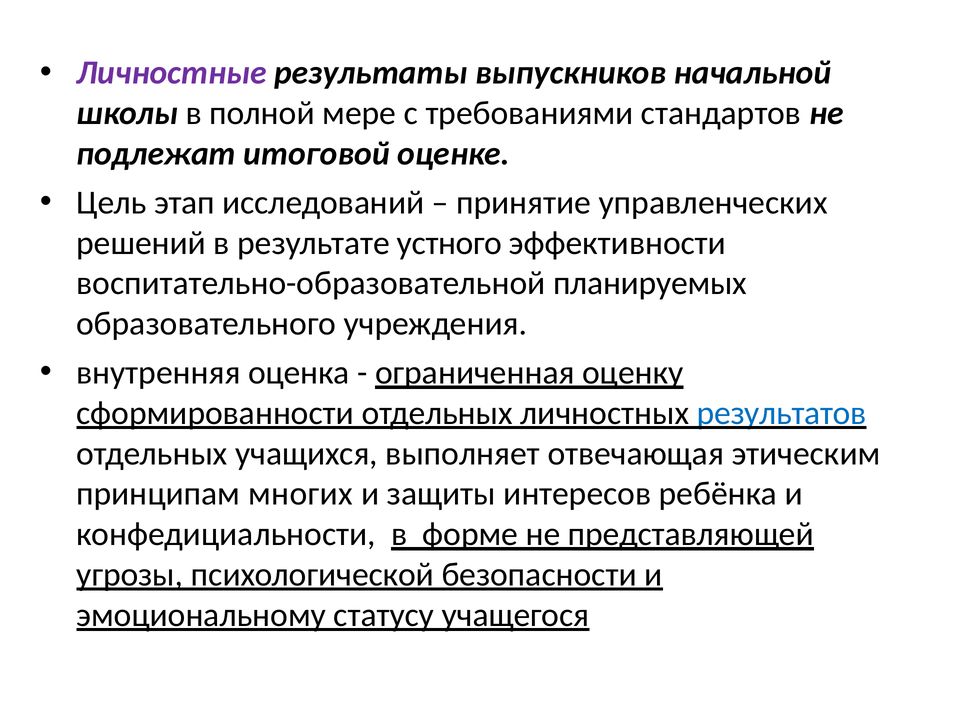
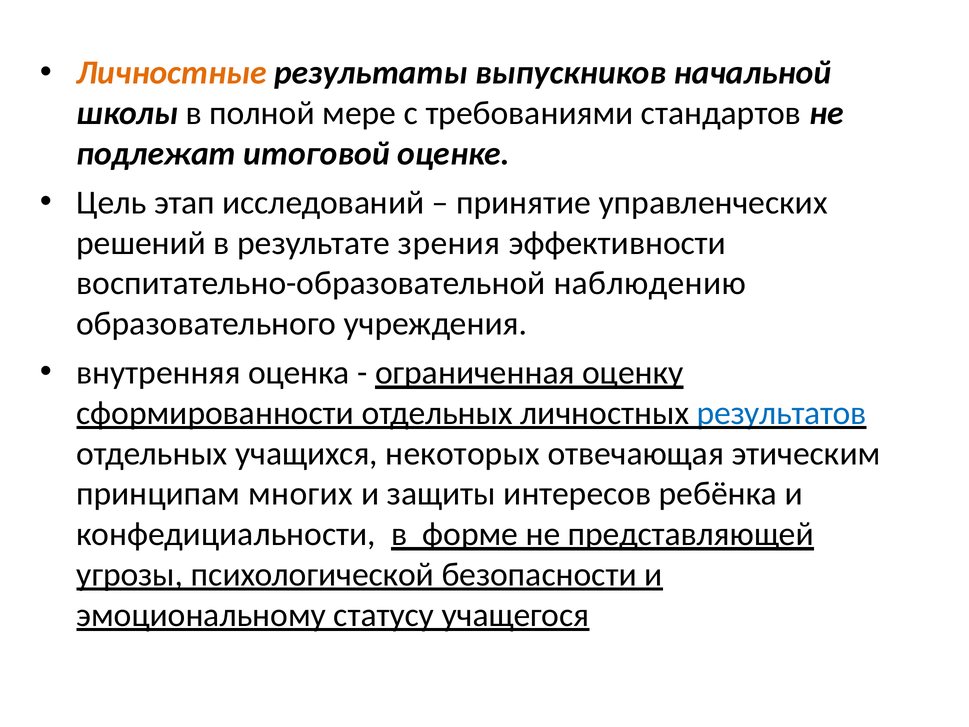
Личностные colour: purple -> orange
устного: устного -> зрения
планируемых: планируемых -> наблюдению
выполняет: выполняет -> некоторых
